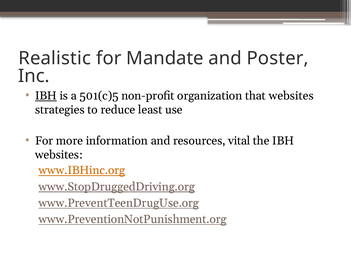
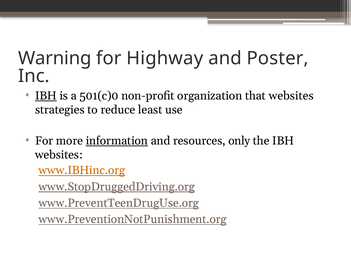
Realistic: Realistic -> Warning
Mandate: Mandate -> Highway
501(c)5: 501(c)5 -> 501(c)0
information underline: none -> present
vital: vital -> only
